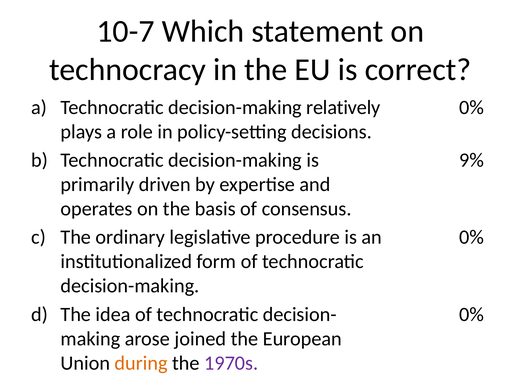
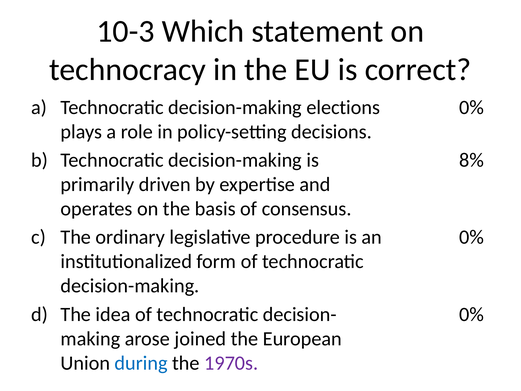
10-7: 10-7 -> 10-3
relatively: relatively -> elections
9%: 9% -> 8%
during colour: orange -> blue
